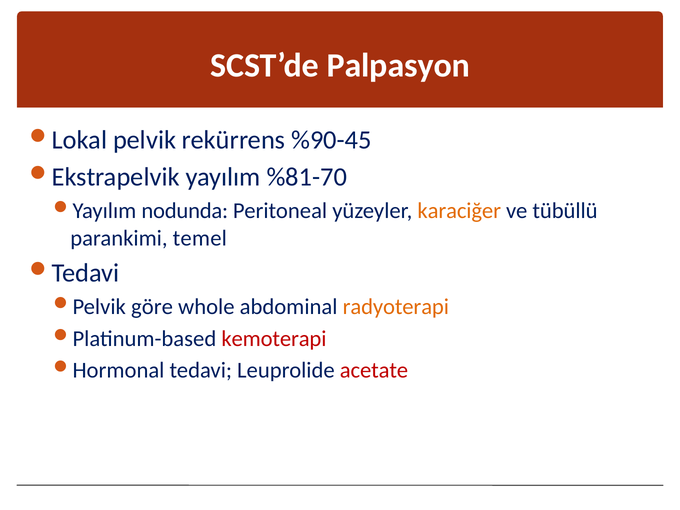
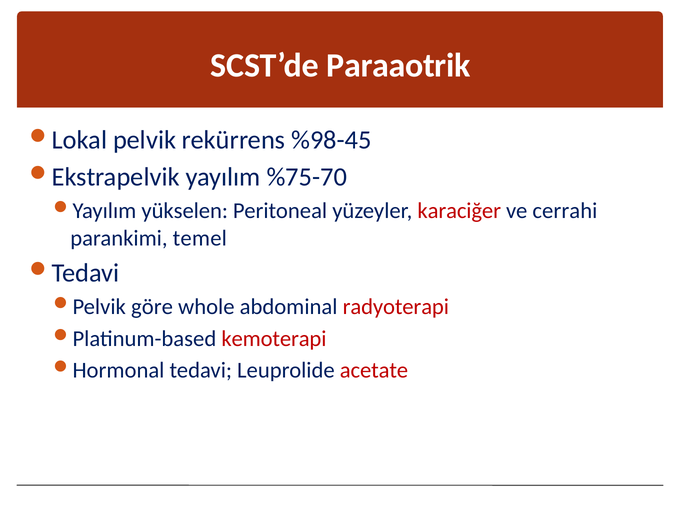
Palpasyon: Palpasyon -> Paraaotrik
%90-45: %90-45 -> %98-45
%81-70: %81-70 -> %75-70
nodunda: nodunda -> yükselen
karaciğer colour: orange -> red
tübüllü: tübüllü -> cerrahi
radyoterapi colour: orange -> red
